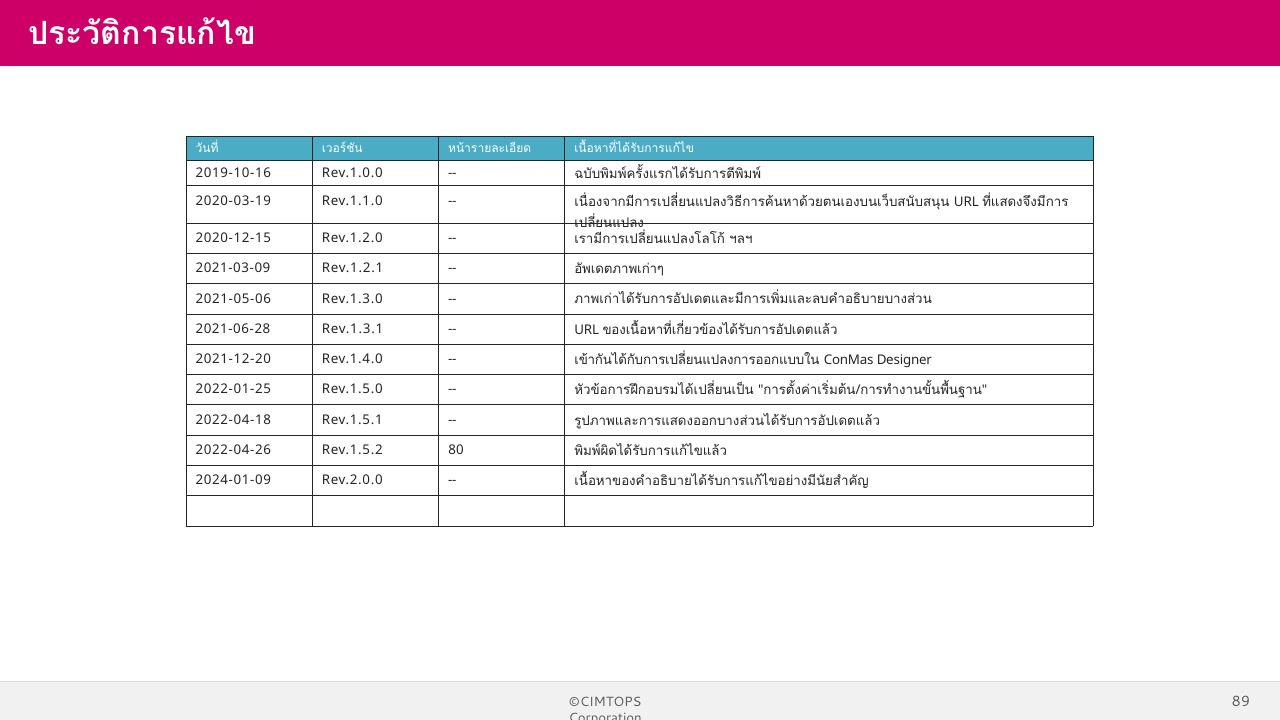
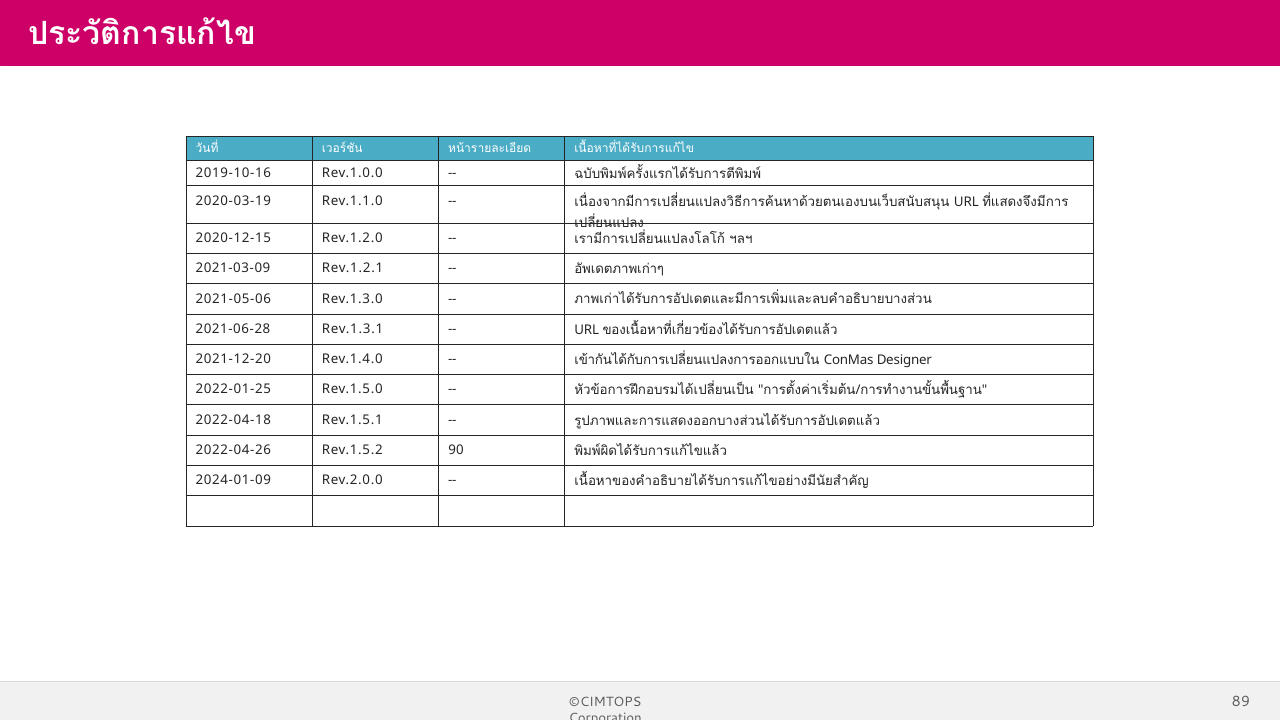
80: 80 -> 90
